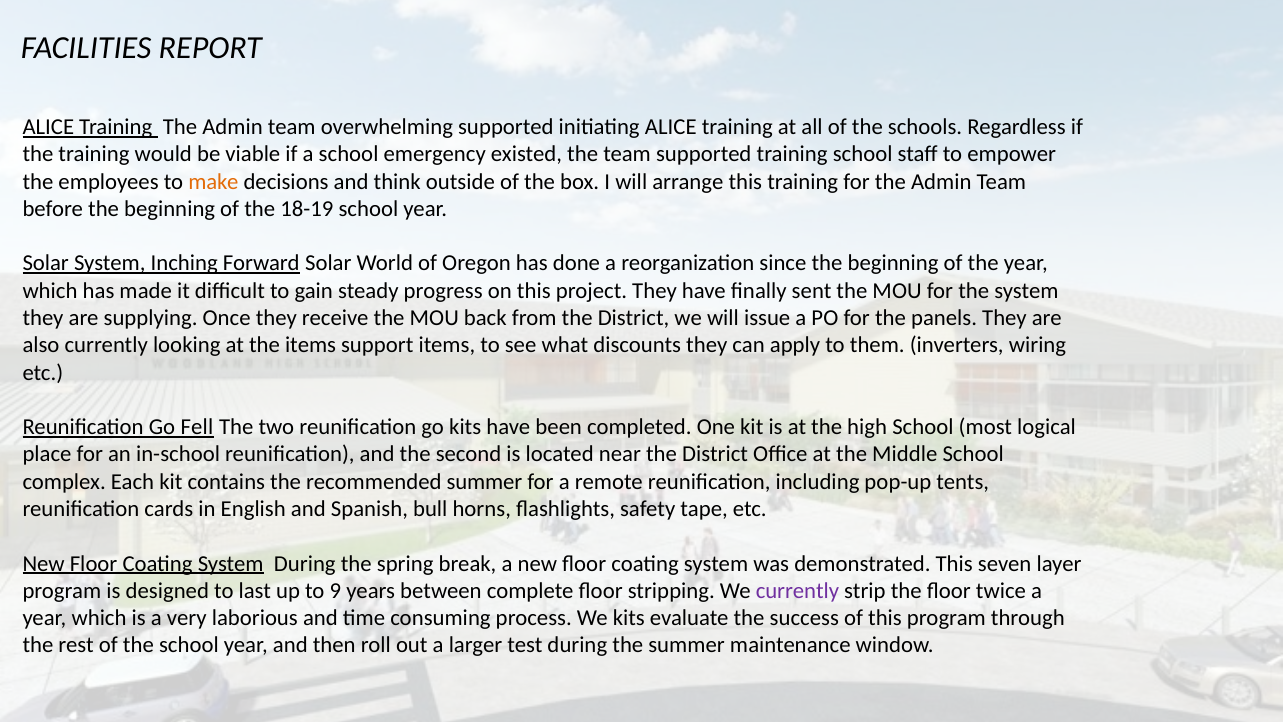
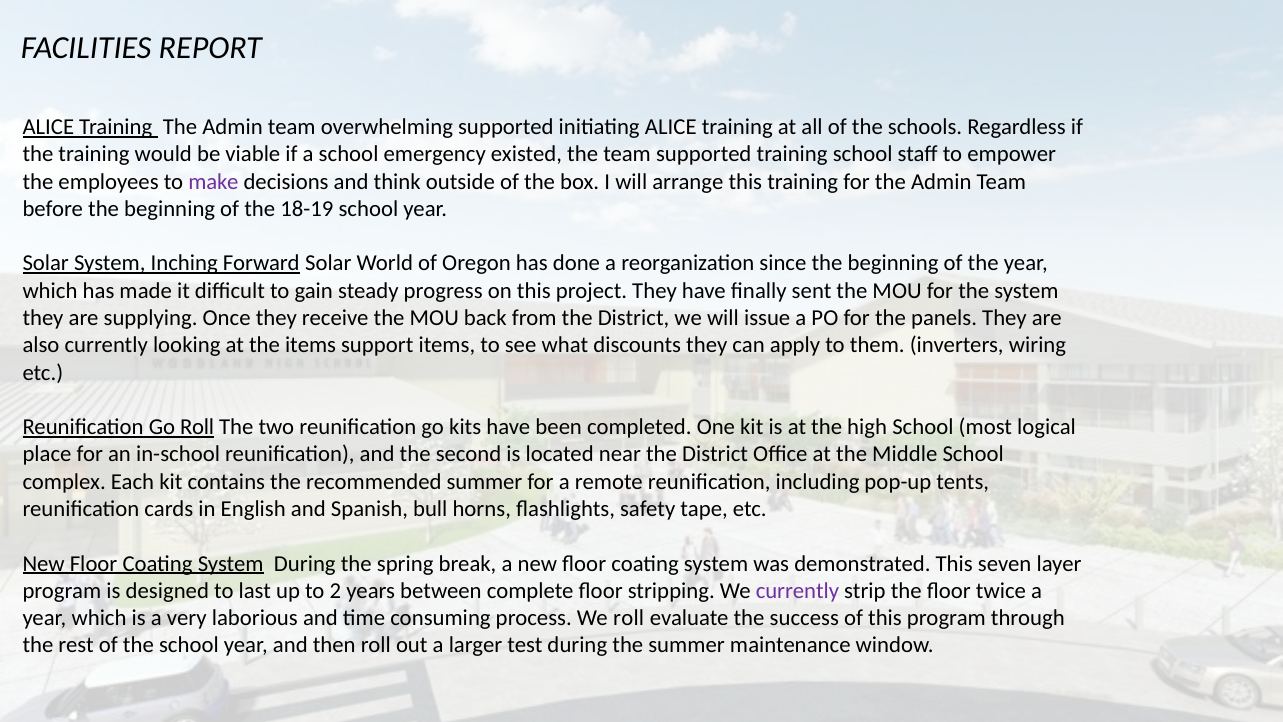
make colour: orange -> purple
Go Fell: Fell -> Roll
9: 9 -> 2
We kits: kits -> roll
